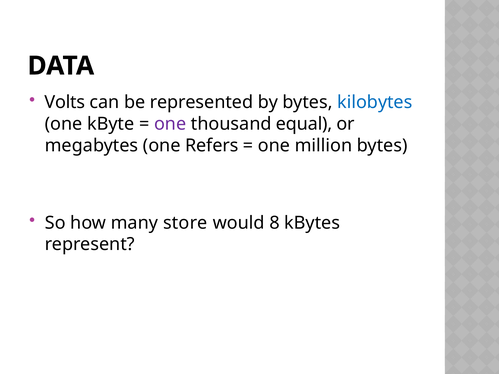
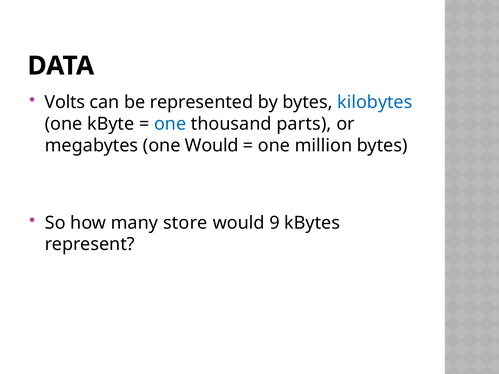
one at (170, 124) colour: purple -> blue
equal: equal -> parts
one Refers: Refers -> Would
8: 8 -> 9
